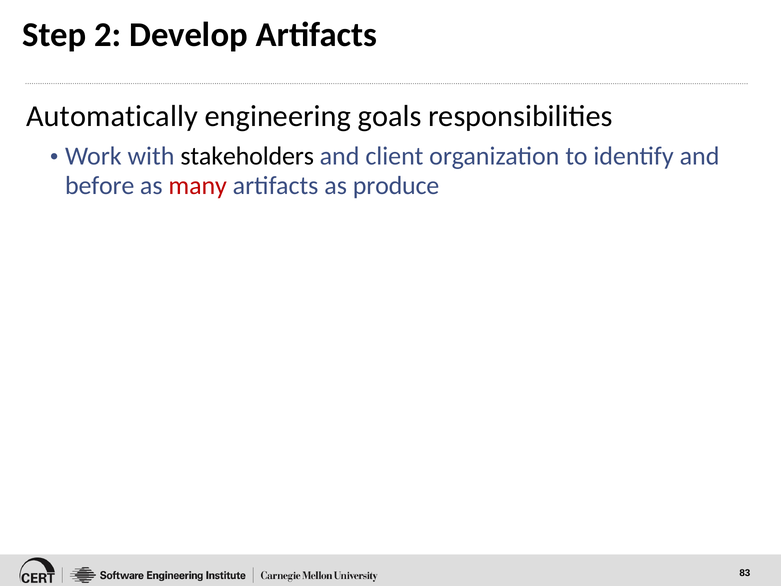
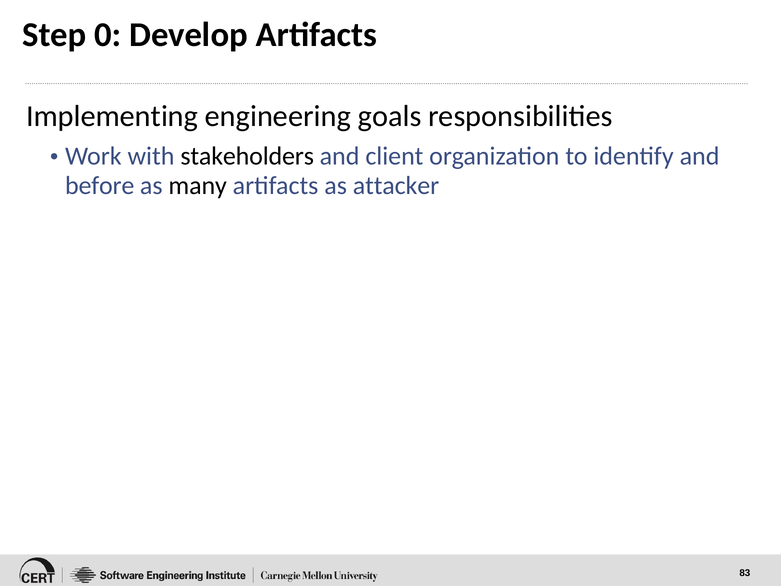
2: 2 -> 0
Automatically: Automatically -> Implementing
many colour: red -> black
produce: produce -> attacker
